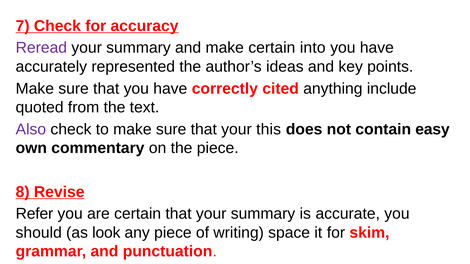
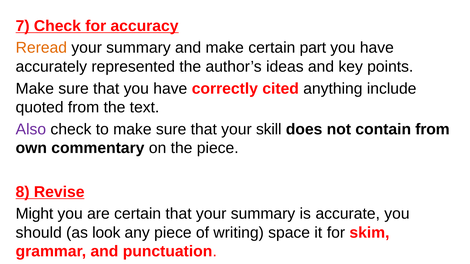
Reread colour: purple -> orange
into: into -> part
this: this -> skill
contain easy: easy -> from
Refer: Refer -> Might
